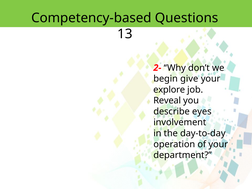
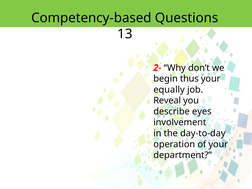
give: give -> thus
explore: explore -> equally
